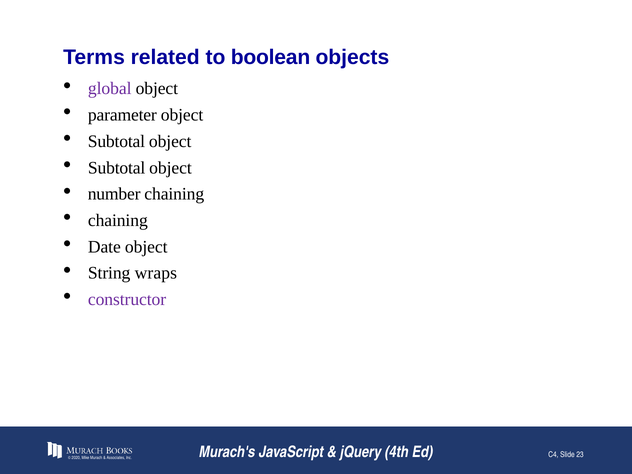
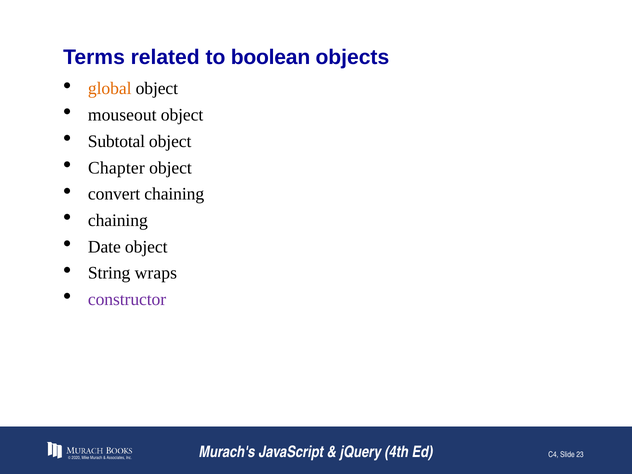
global colour: purple -> orange
parameter: parameter -> mouseout
Subtotal at (117, 168): Subtotal -> Chapter
number: number -> convert
